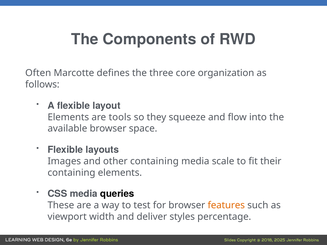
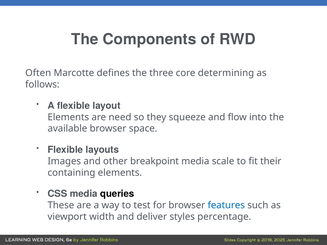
organization: organization -> determining
tools: tools -> need
other containing: containing -> breakpoint
features colour: orange -> blue
